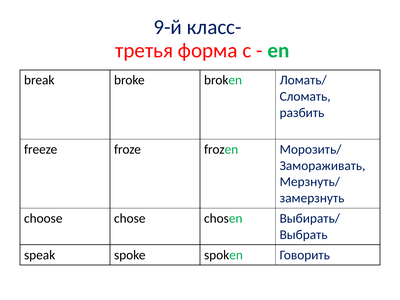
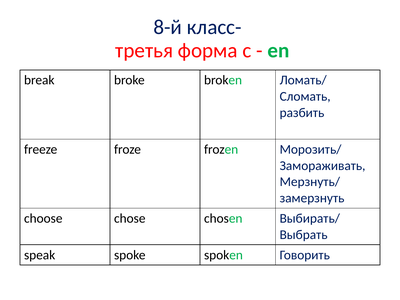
9-й: 9-й -> 8-й
